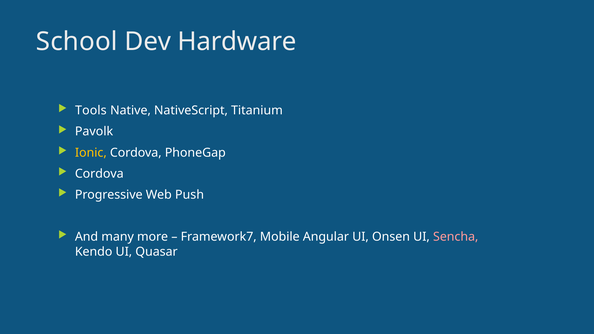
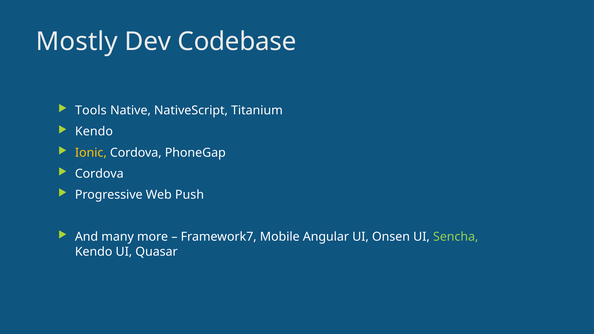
School: School -> Mostly
Hardware: Hardware -> Codebase
Pavolk at (94, 132): Pavolk -> Kendo
Sencha colour: pink -> light green
